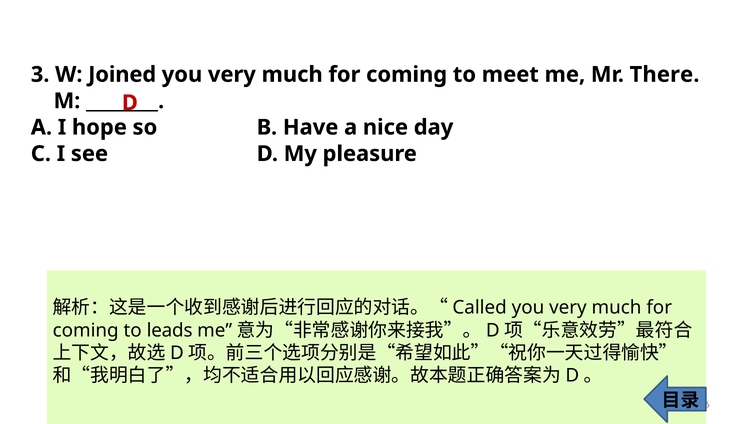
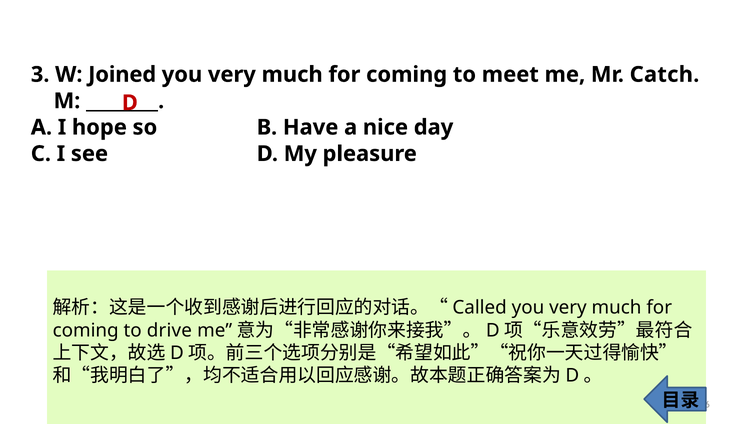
There: There -> Catch
leads: leads -> drive
